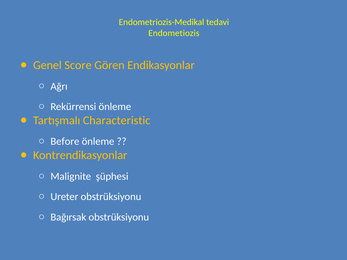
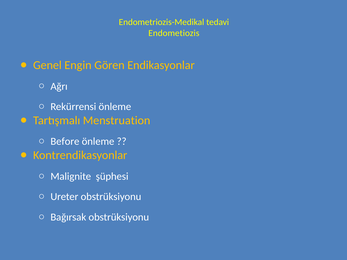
Score: Score -> Engin
Characteristic: Characteristic -> Menstruation
